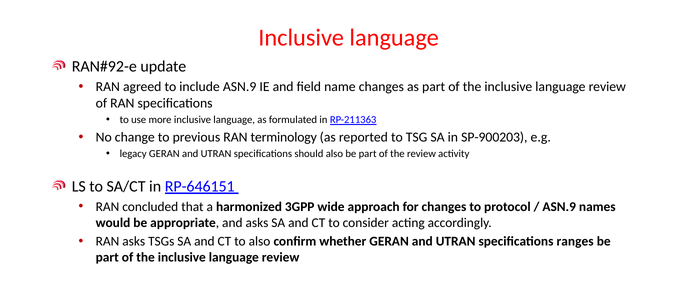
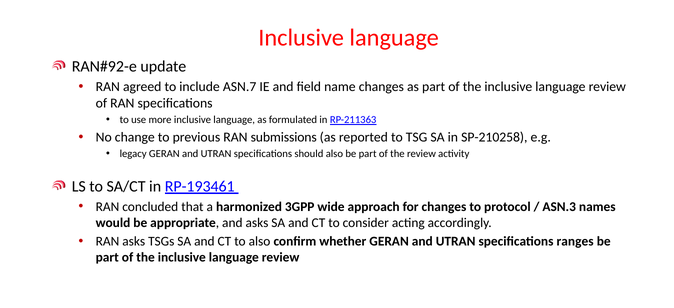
include ASN.9: ASN.9 -> ASN.7
terminology: terminology -> submissions
SP-900203: SP-900203 -> SP-210258
RP-646151: RP-646151 -> RP-193461
ASN.9 at (559, 207): ASN.9 -> ASN.3
